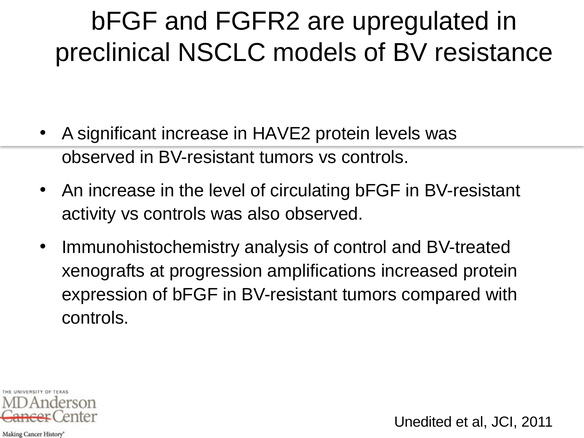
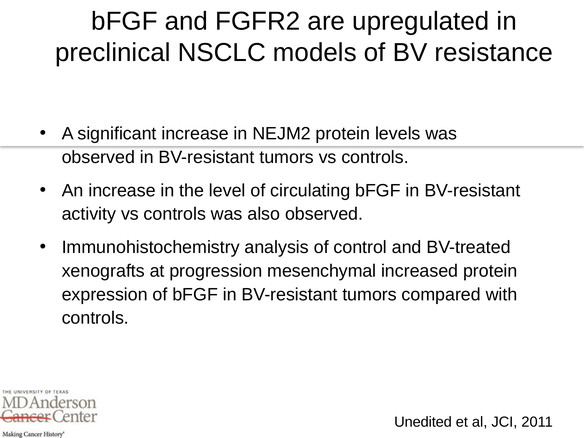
HAVE2: HAVE2 -> NEJM2
amplifications: amplifications -> mesenchymal
